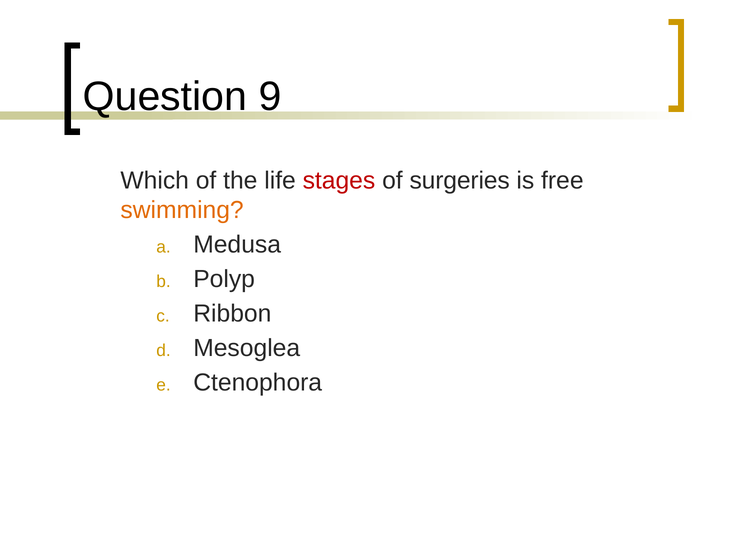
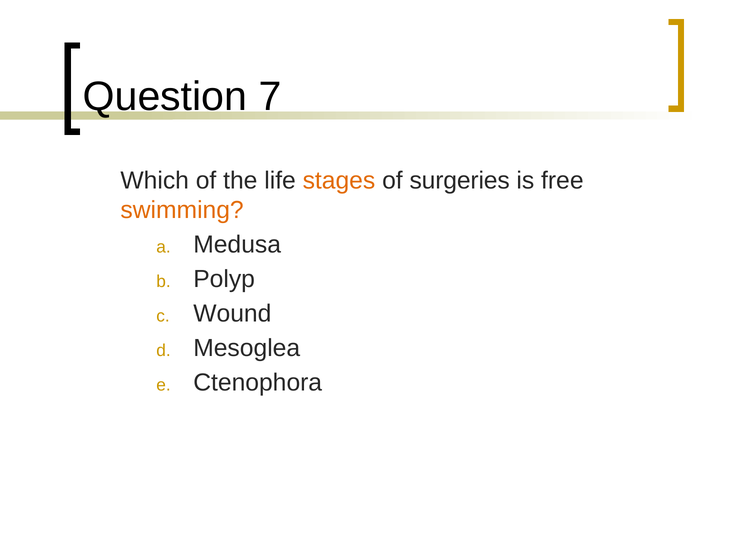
9: 9 -> 7
stages colour: red -> orange
Ribbon: Ribbon -> Wound
